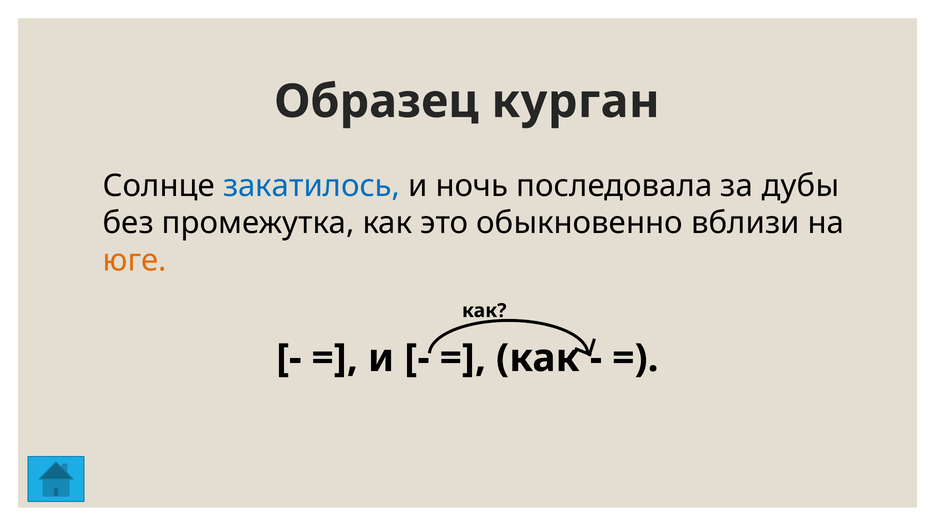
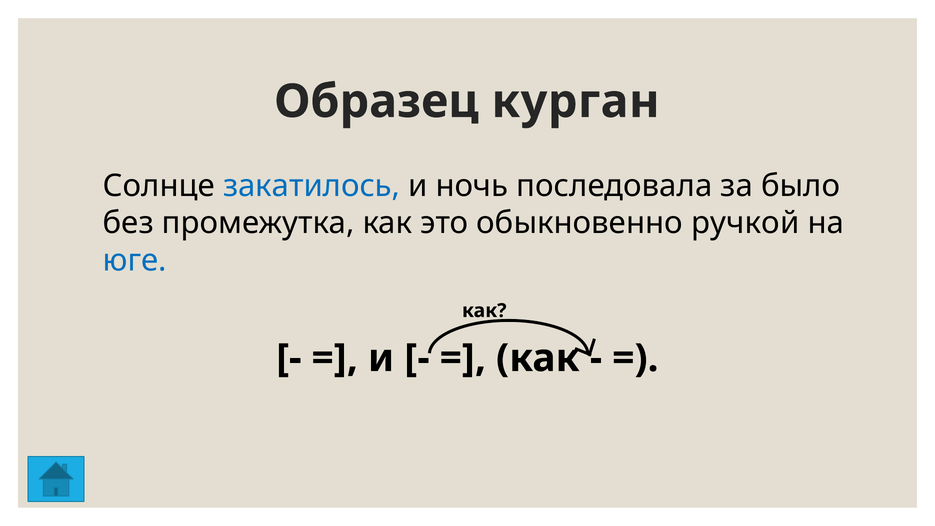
дубы: дубы -> было
вблизи: вблизи -> ручкой
юге colour: orange -> blue
